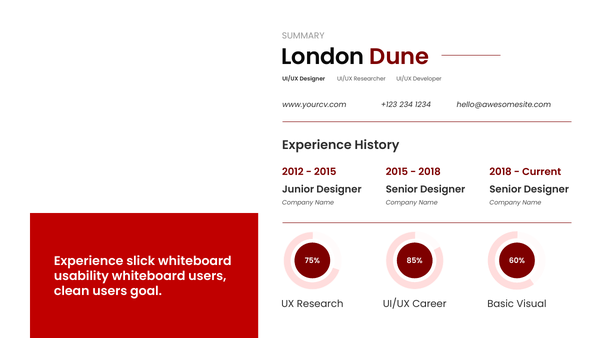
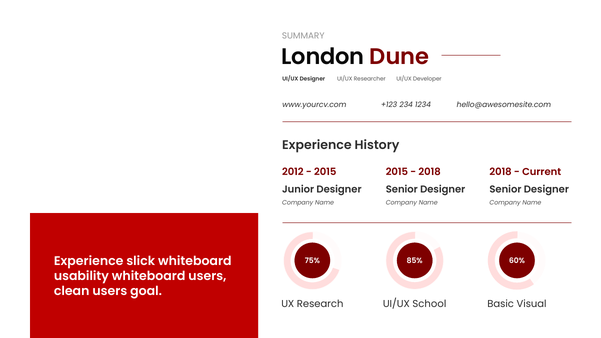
Career: Career -> School
